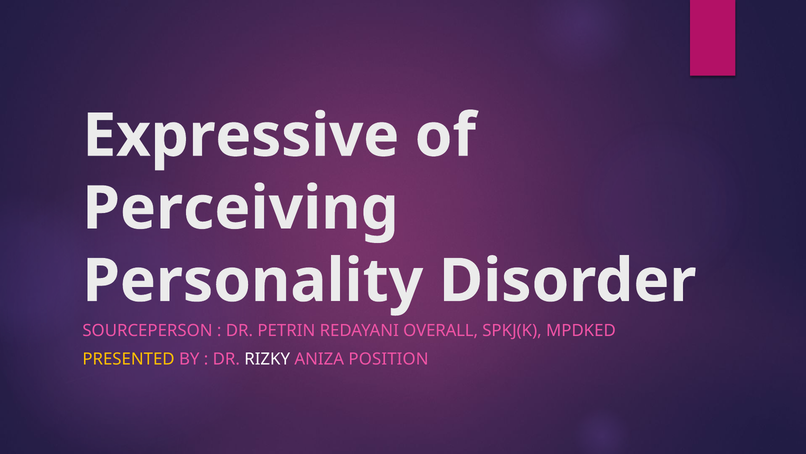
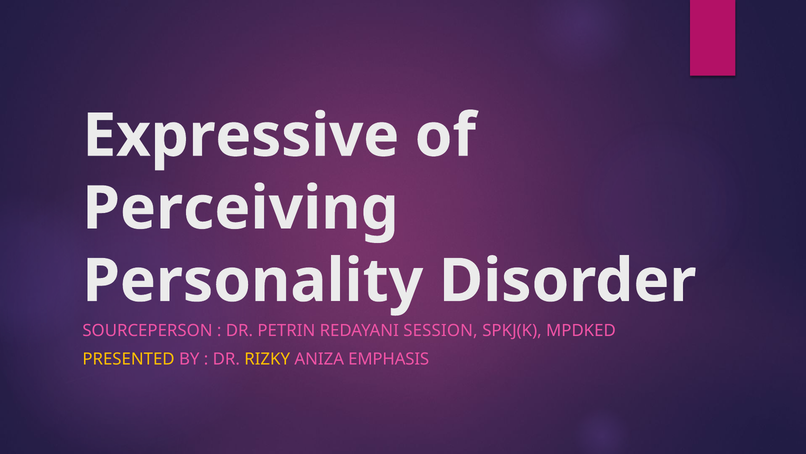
OVERALL: OVERALL -> SESSION
RIZKY colour: white -> yellow
POSITION: POSITION -> EMPHASIS
